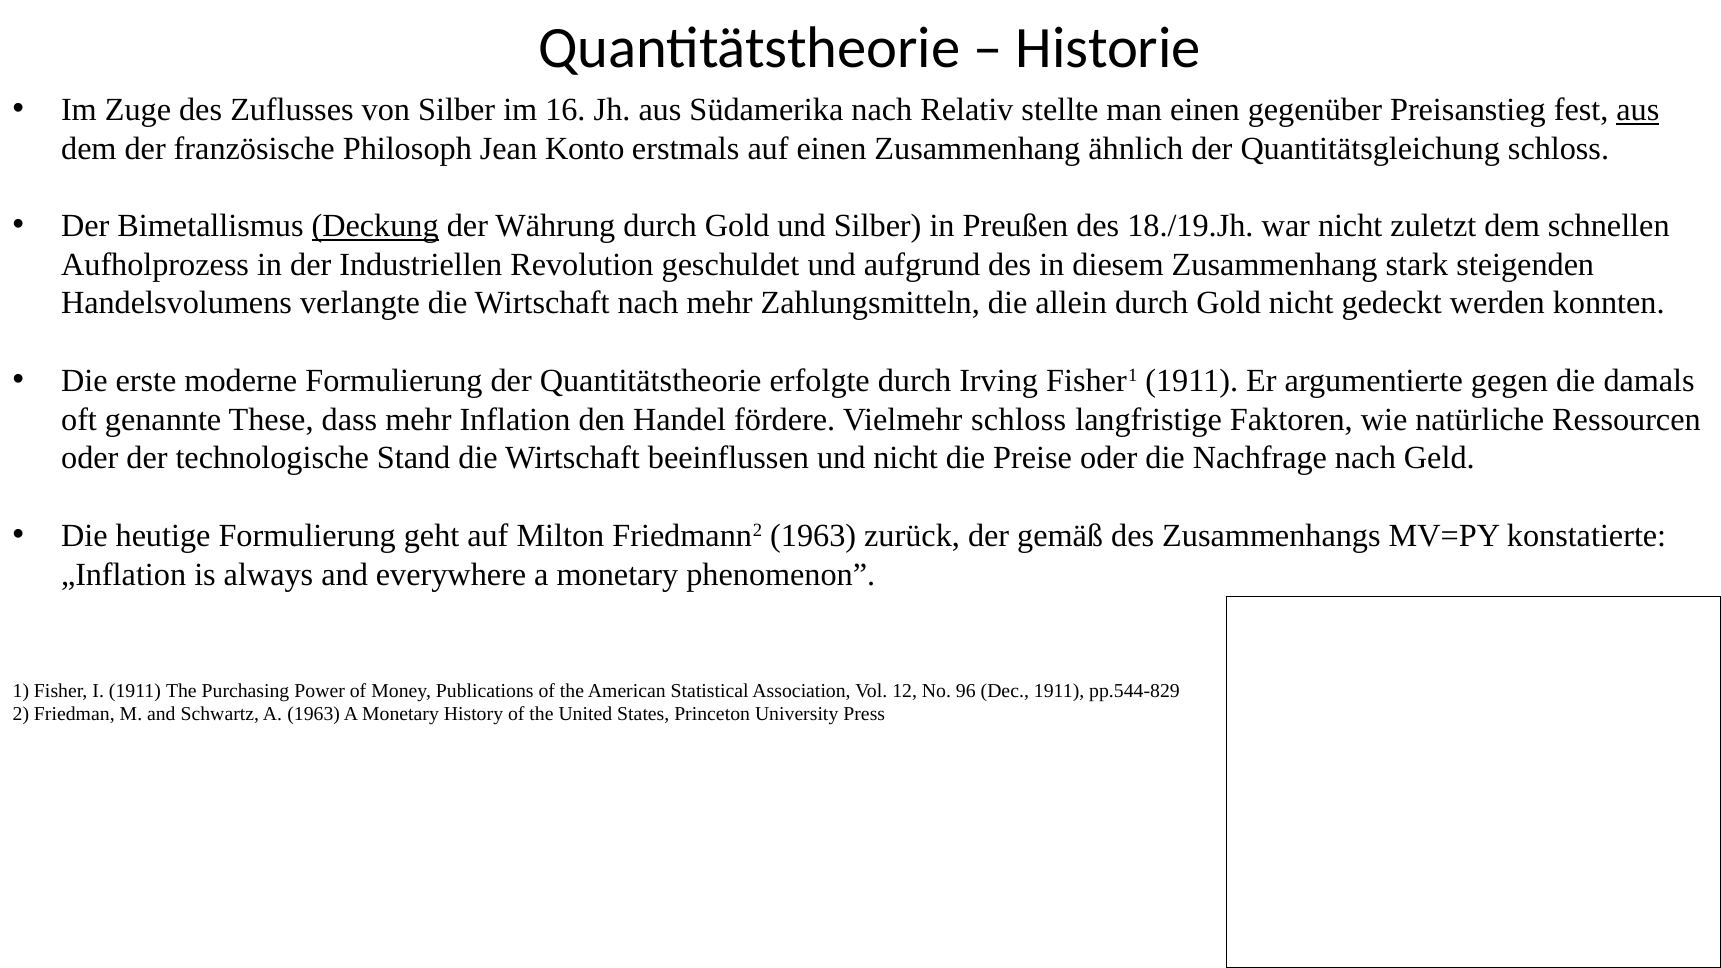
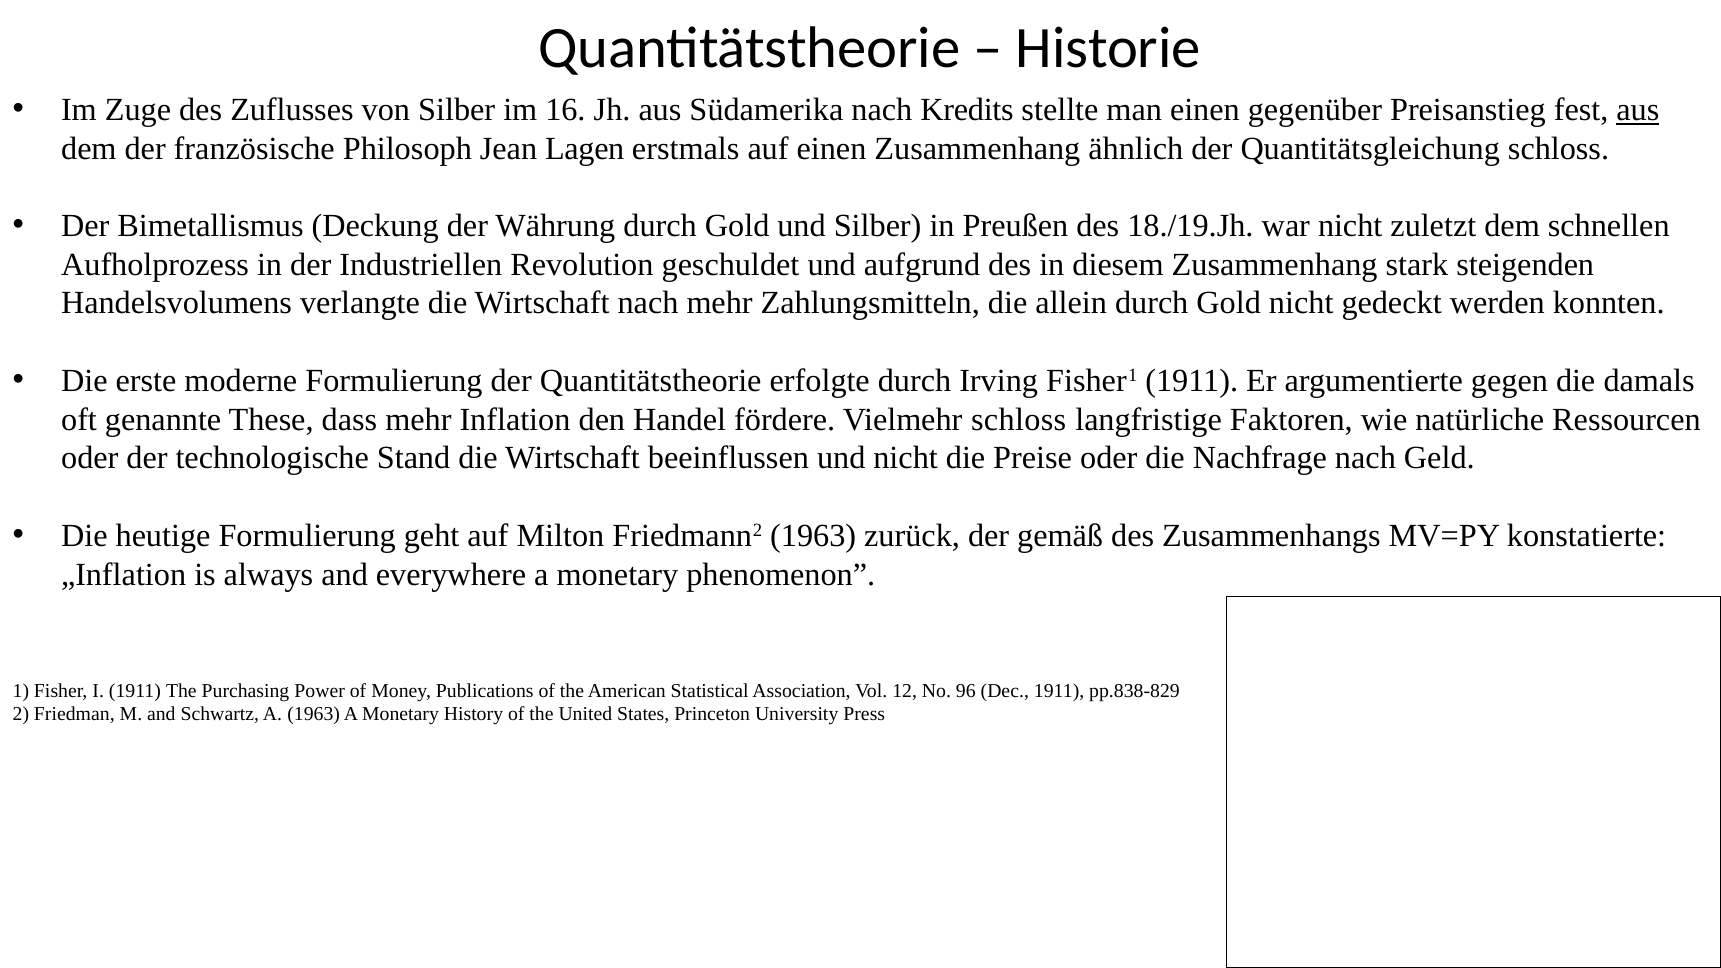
Relativ: Relativ -> Kredits
Konto: Konto -> Lagen
Deckung underline: present -> none
pp.544-829: pp.544-829 -> pp.838-829
